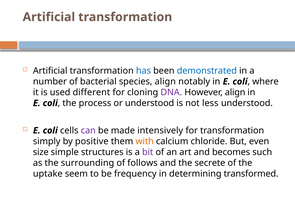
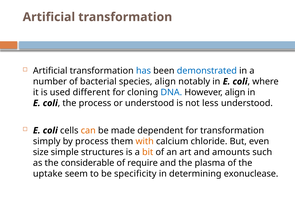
DNA colour: purple -> blue
can colour: purple -> orange
intensively: intensively -> dependent
by positive: positive -> process
bit colour: purple -> orange
becomes: becomes -> amounts
surrounding: surrounding -> considerable
follows: follows -> require
secrete: secrete -> plasma
frequency: frequency -> specificity
transformed: transformed -> exonuclease
